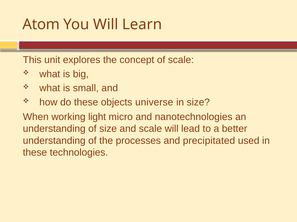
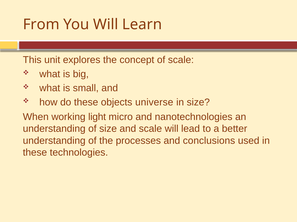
Atom: Atom -> From
precipitated: precipitated -> conclusions
